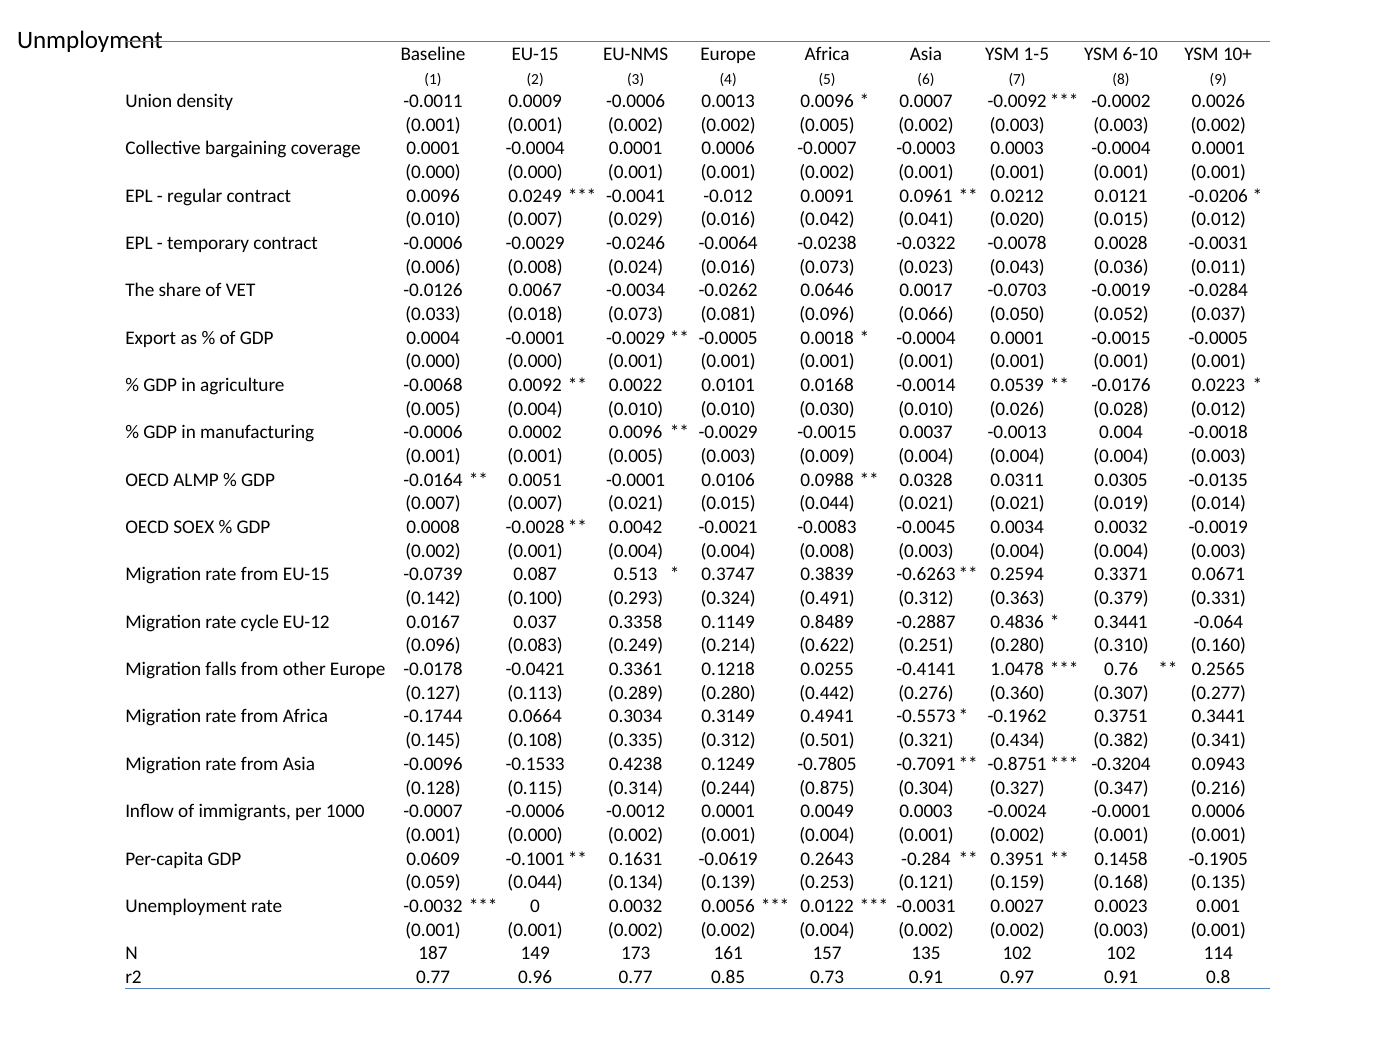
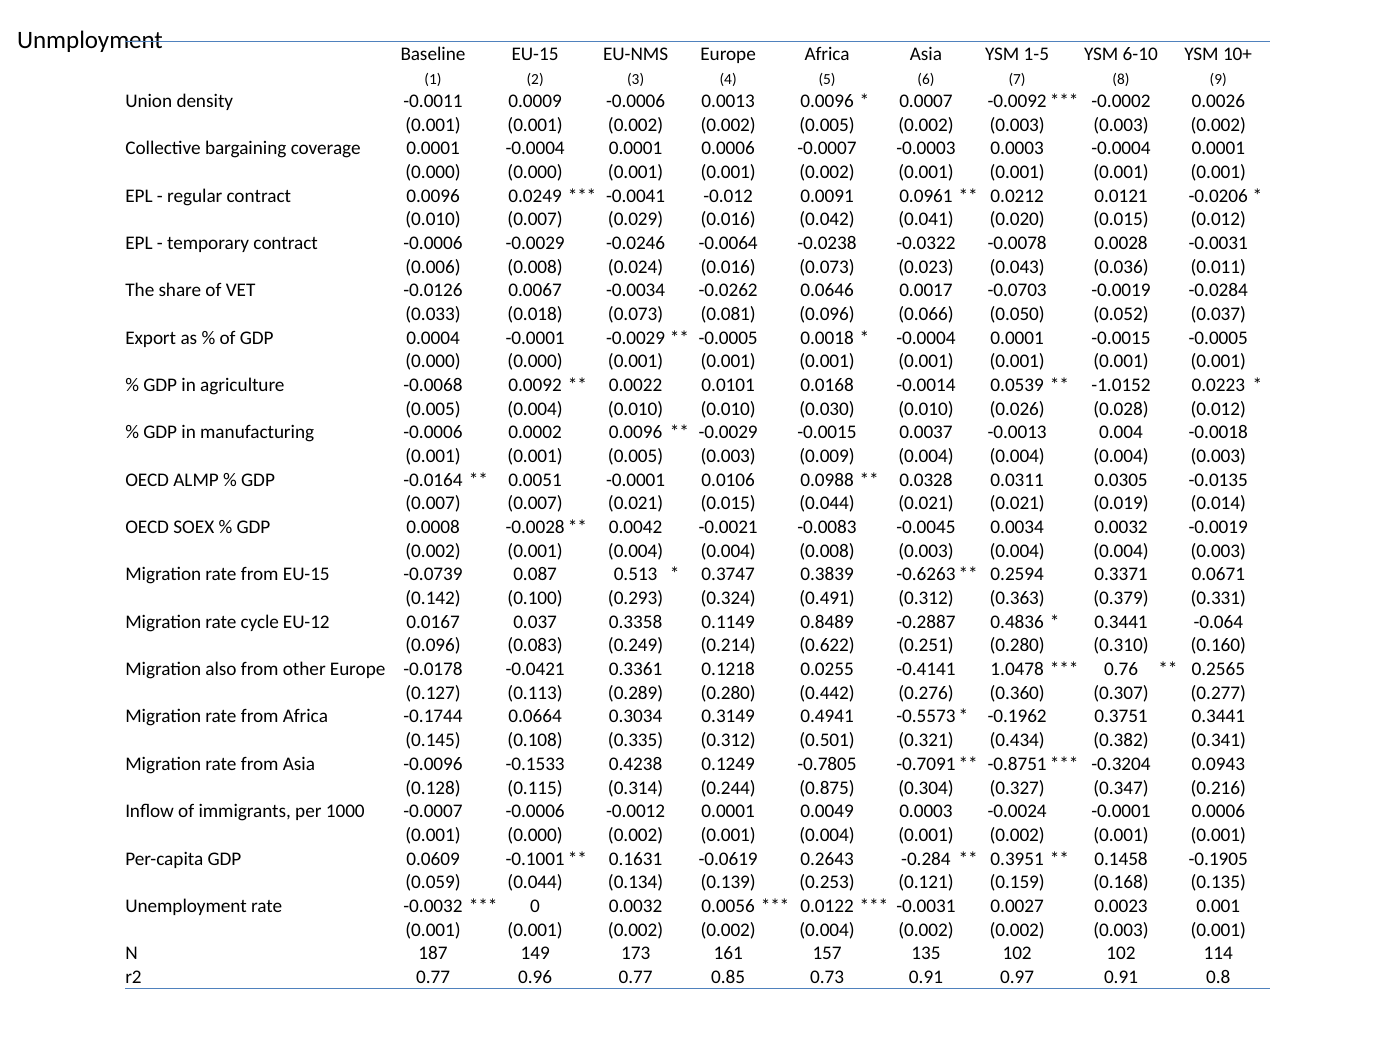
-0.0176: -0.0176 -> -1.0152
falls: falls -> also
